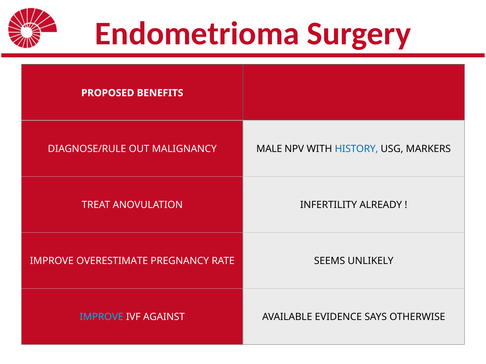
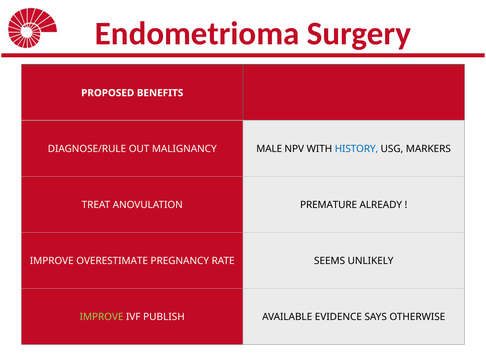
INFERTILITY: INFERTILITY -> PREMATURE
IMPROVE at (102, 317) colour: light blue -> light green
AGAINST: AGAINST -> PUBLISH
